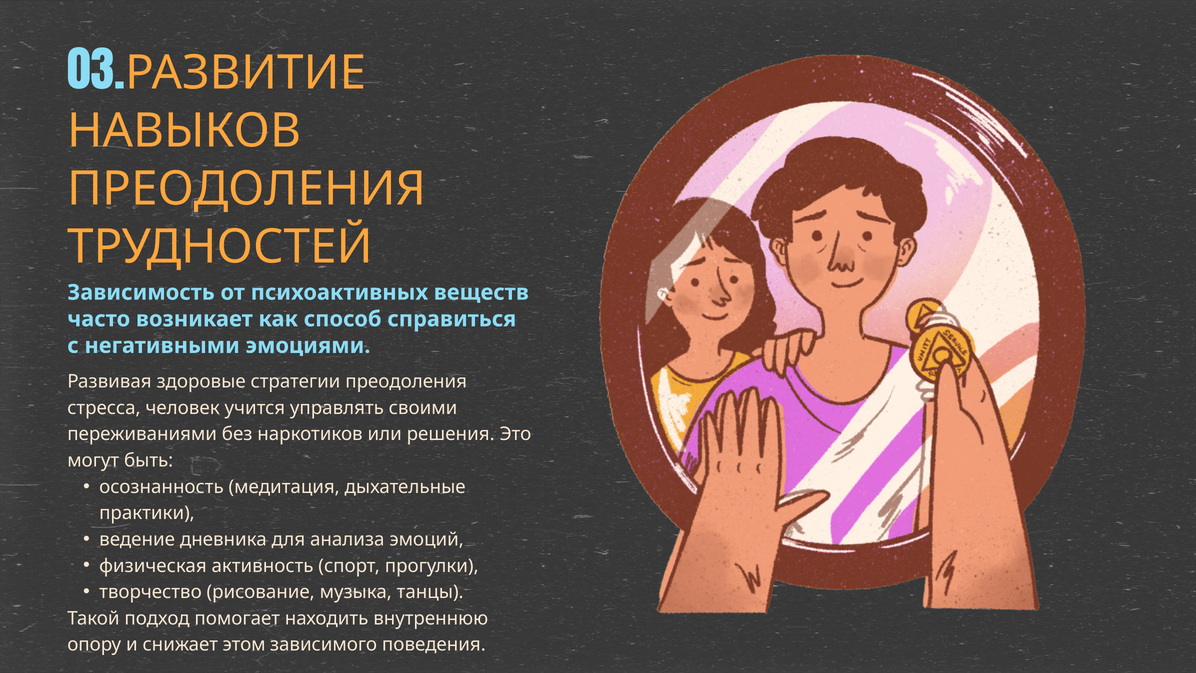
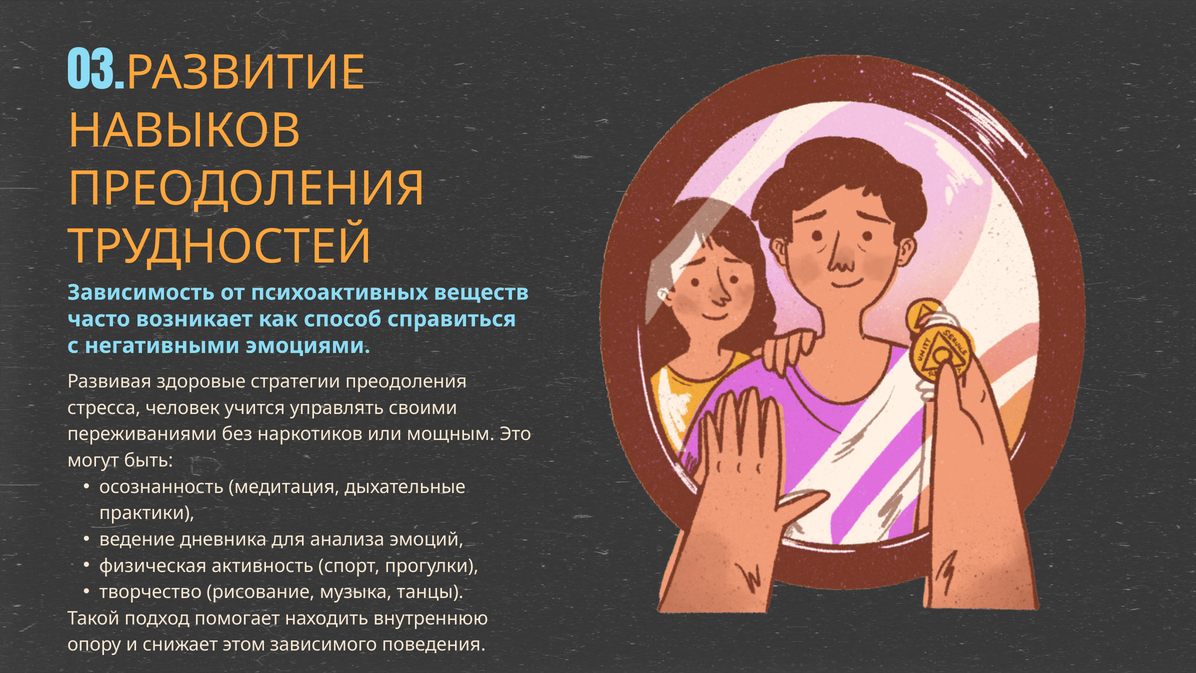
решения: решения -> мощным
